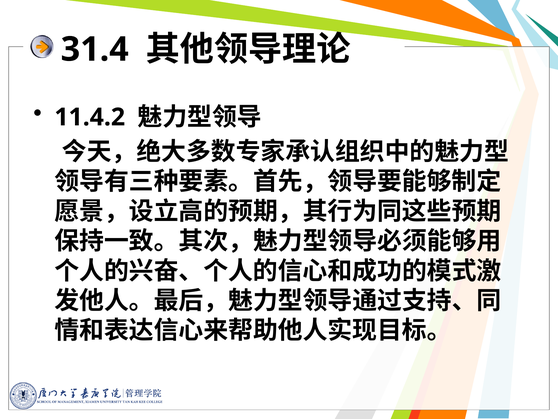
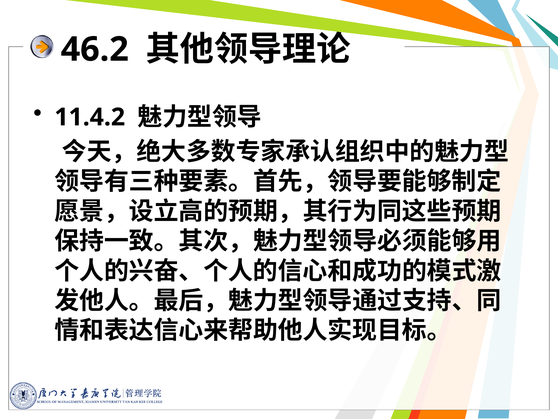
31.4: 31.4 -> 46.2
